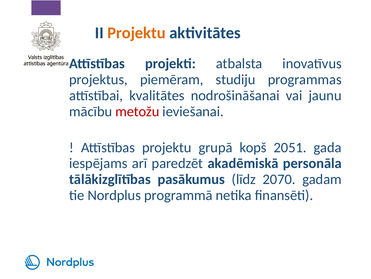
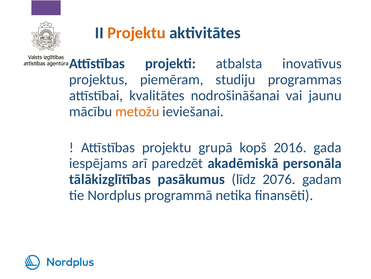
metožu colour: red -> orange
2051: 2051 -> 2016
2070: 2070 -> 2076
